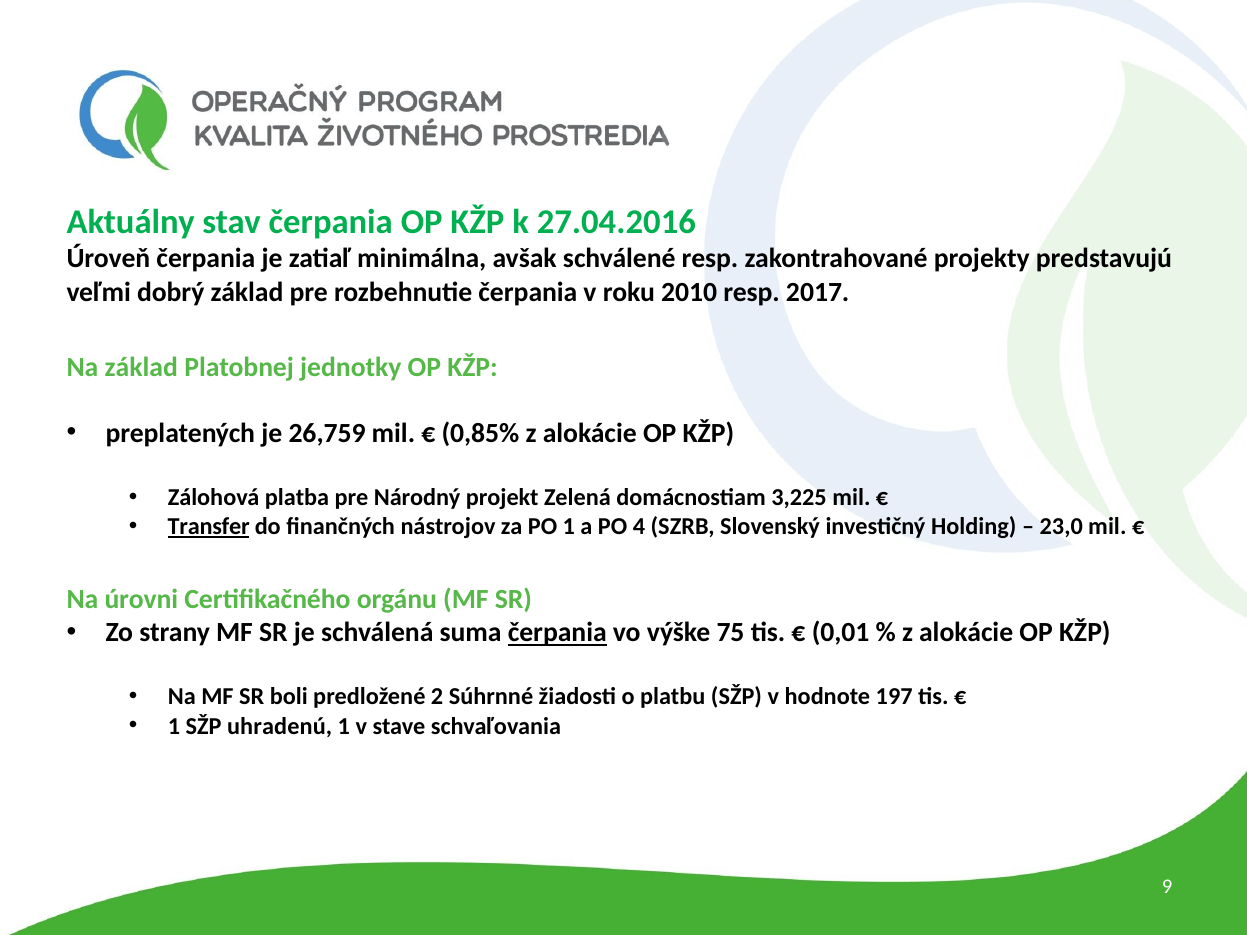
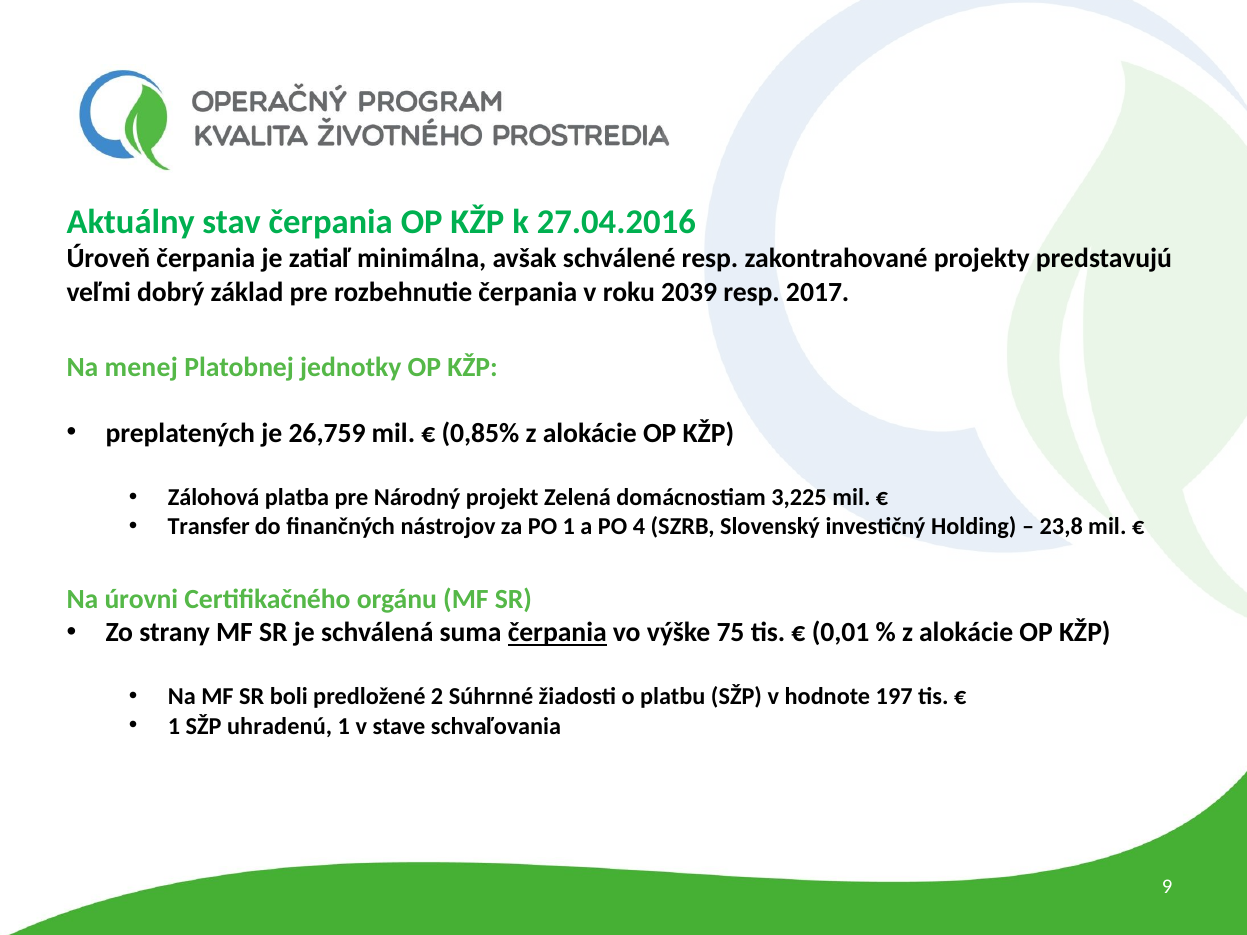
2010: 2010 -> 2039
Na základ: základ -> menej
Transfer underline: present -> none
23,0: 23,0 -> 23,8
